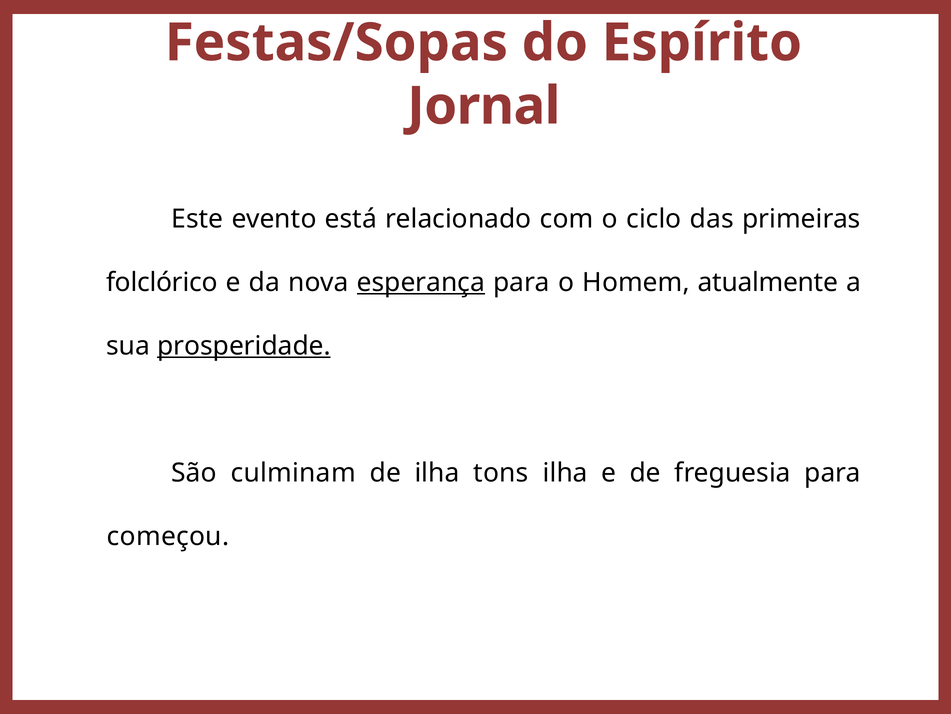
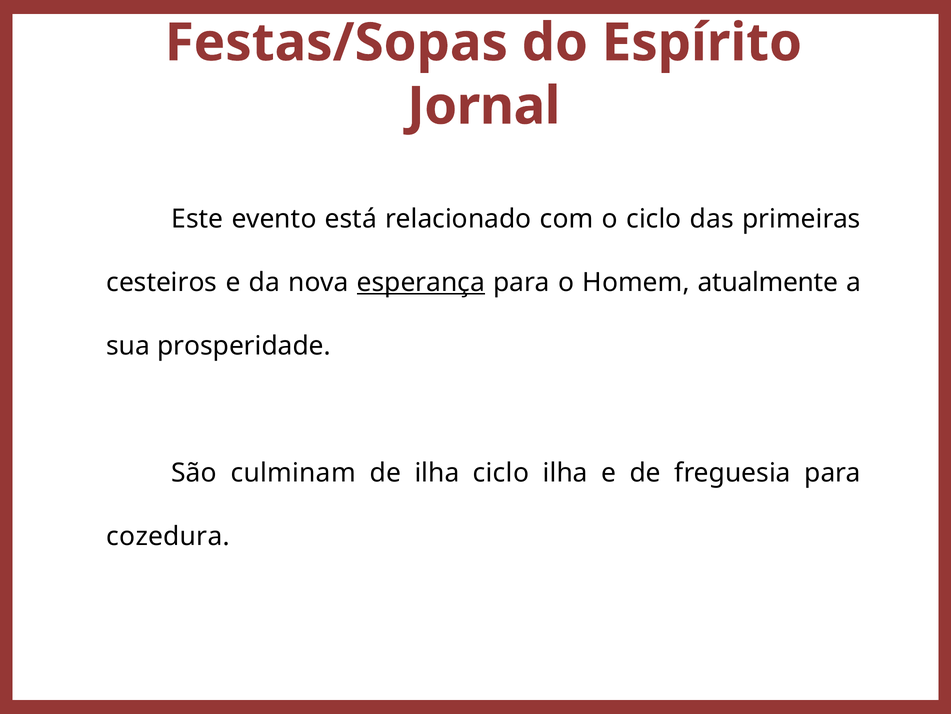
folclórico: folclórico -> cesteiros
prosperidade underline: present -> none
ilha tons: tons -> ciclo
começou: começou -> cozedura
